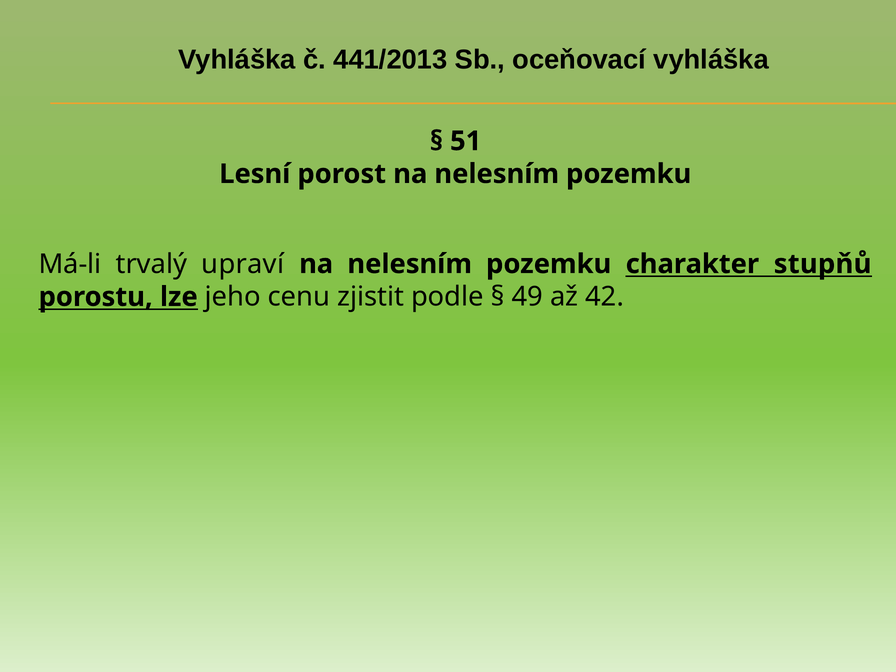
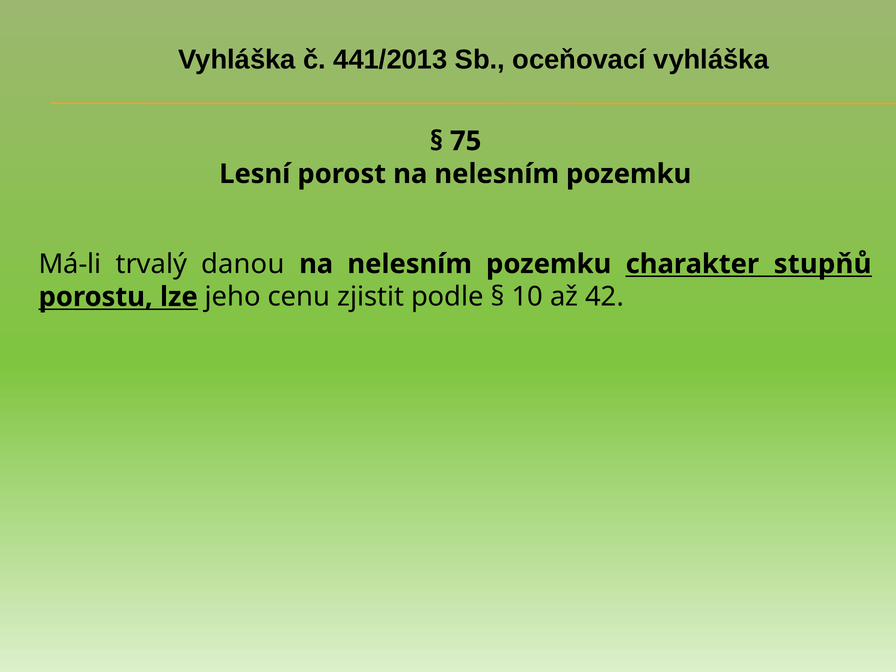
51: 51 -> 75
upraví: upraví -> danou
49: 49 -> 10
